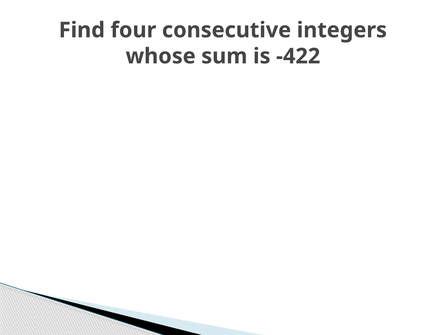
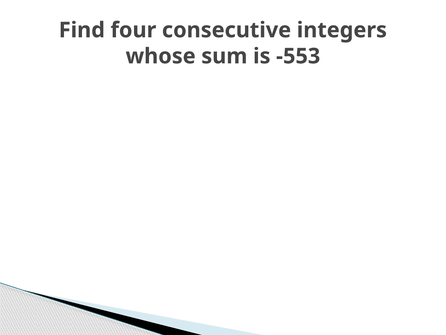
-422: -422 -> -553
